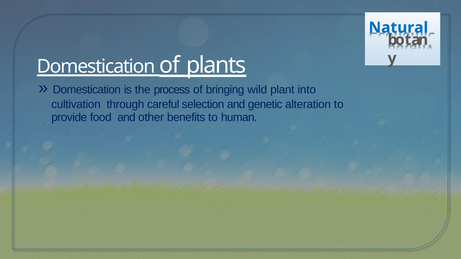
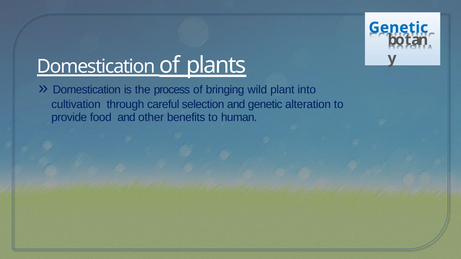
Natural at (398, 28): Natural -> Genetic
